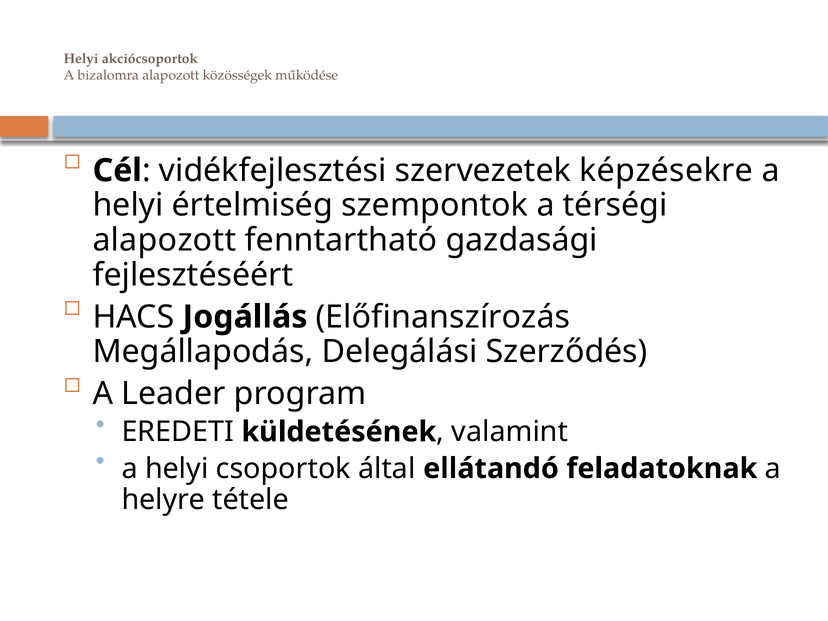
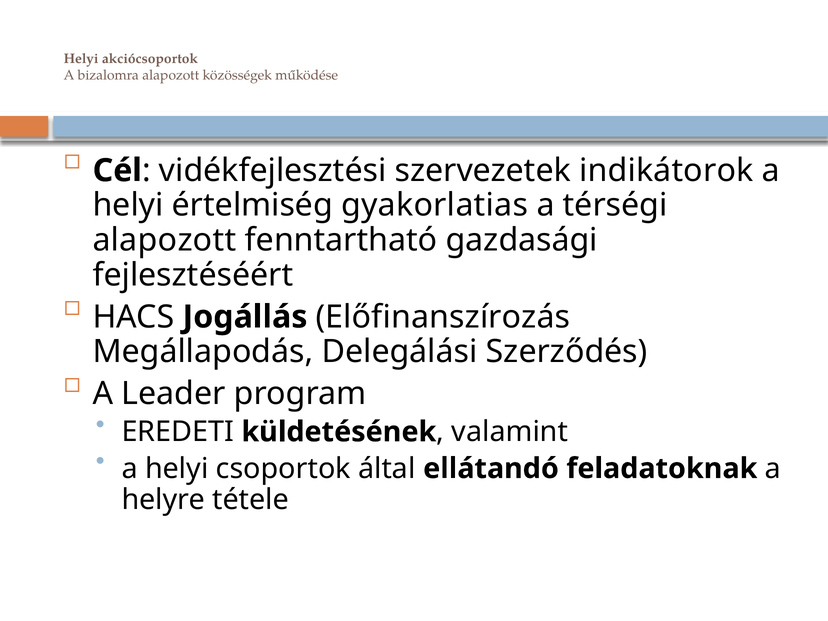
képzésekre: képzésekre -> indikátorok
szempontok: szempontok -> gyakorlatias
